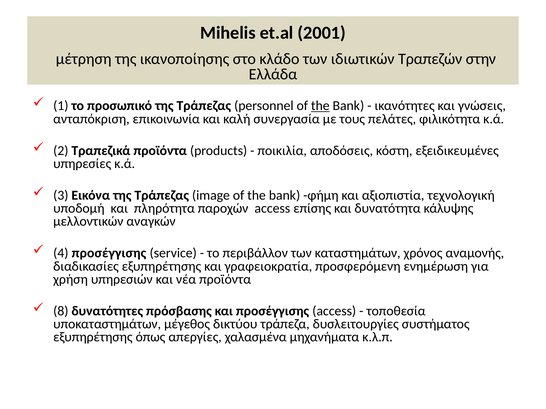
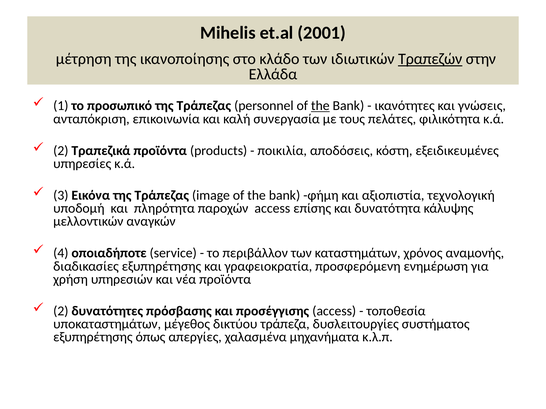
Τραπεζών underline: none -> present
4 προσέγγισης: προσέγγισης -> οποιαδήποτε
8 at (61, 311): 8 -> 2
